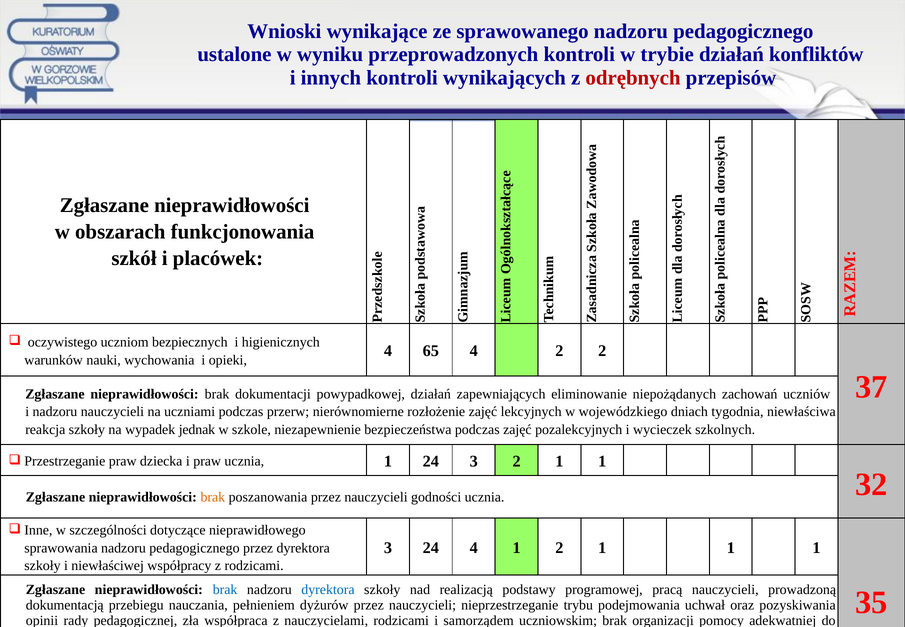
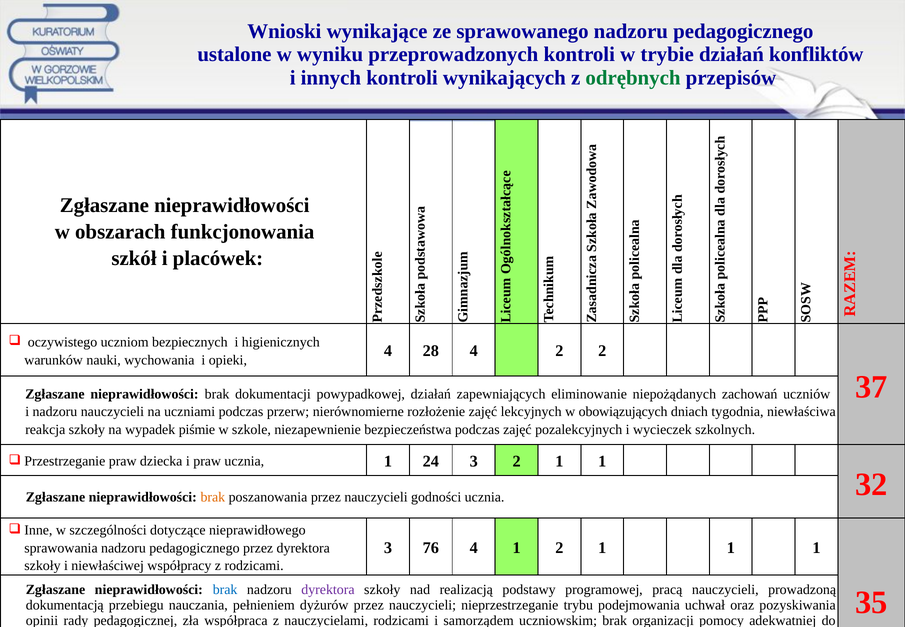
odrębnych colour: red -> green
4 65: 65 -> 28
wojewódzkiego: wojewódzkiego -> obowiązujących
jednak: jednak -> piśmie
3 24: 24 -> 76
dyrektora at (328, 589) colour: blue -> purple
